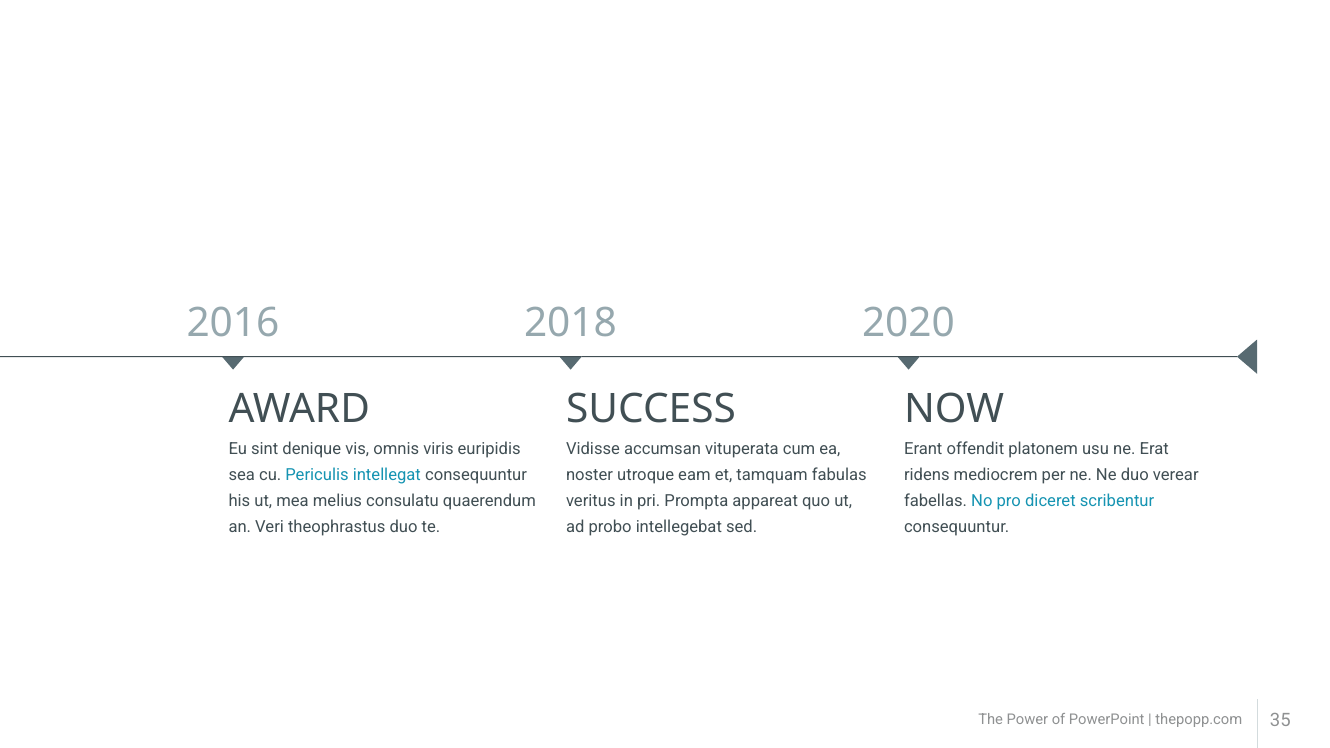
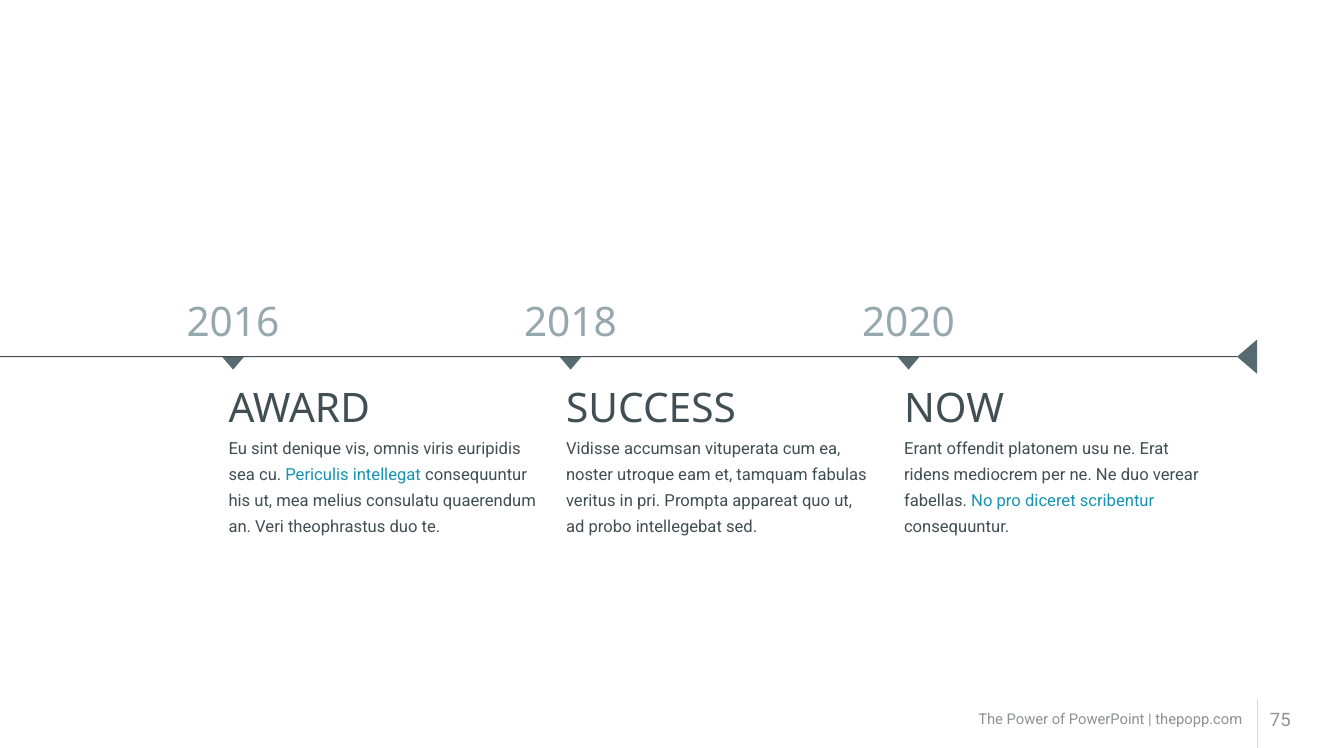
35: 35 -> 75
